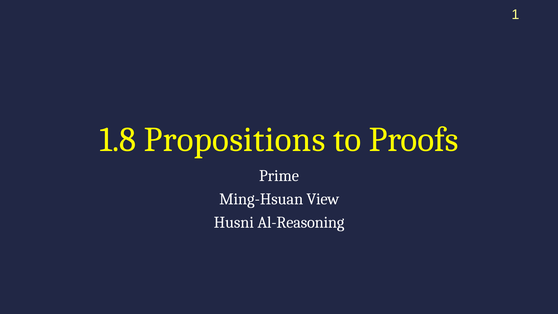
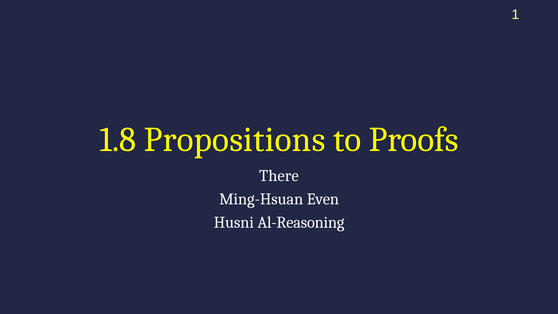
Prime: Prime -> There
View: View -> Even
